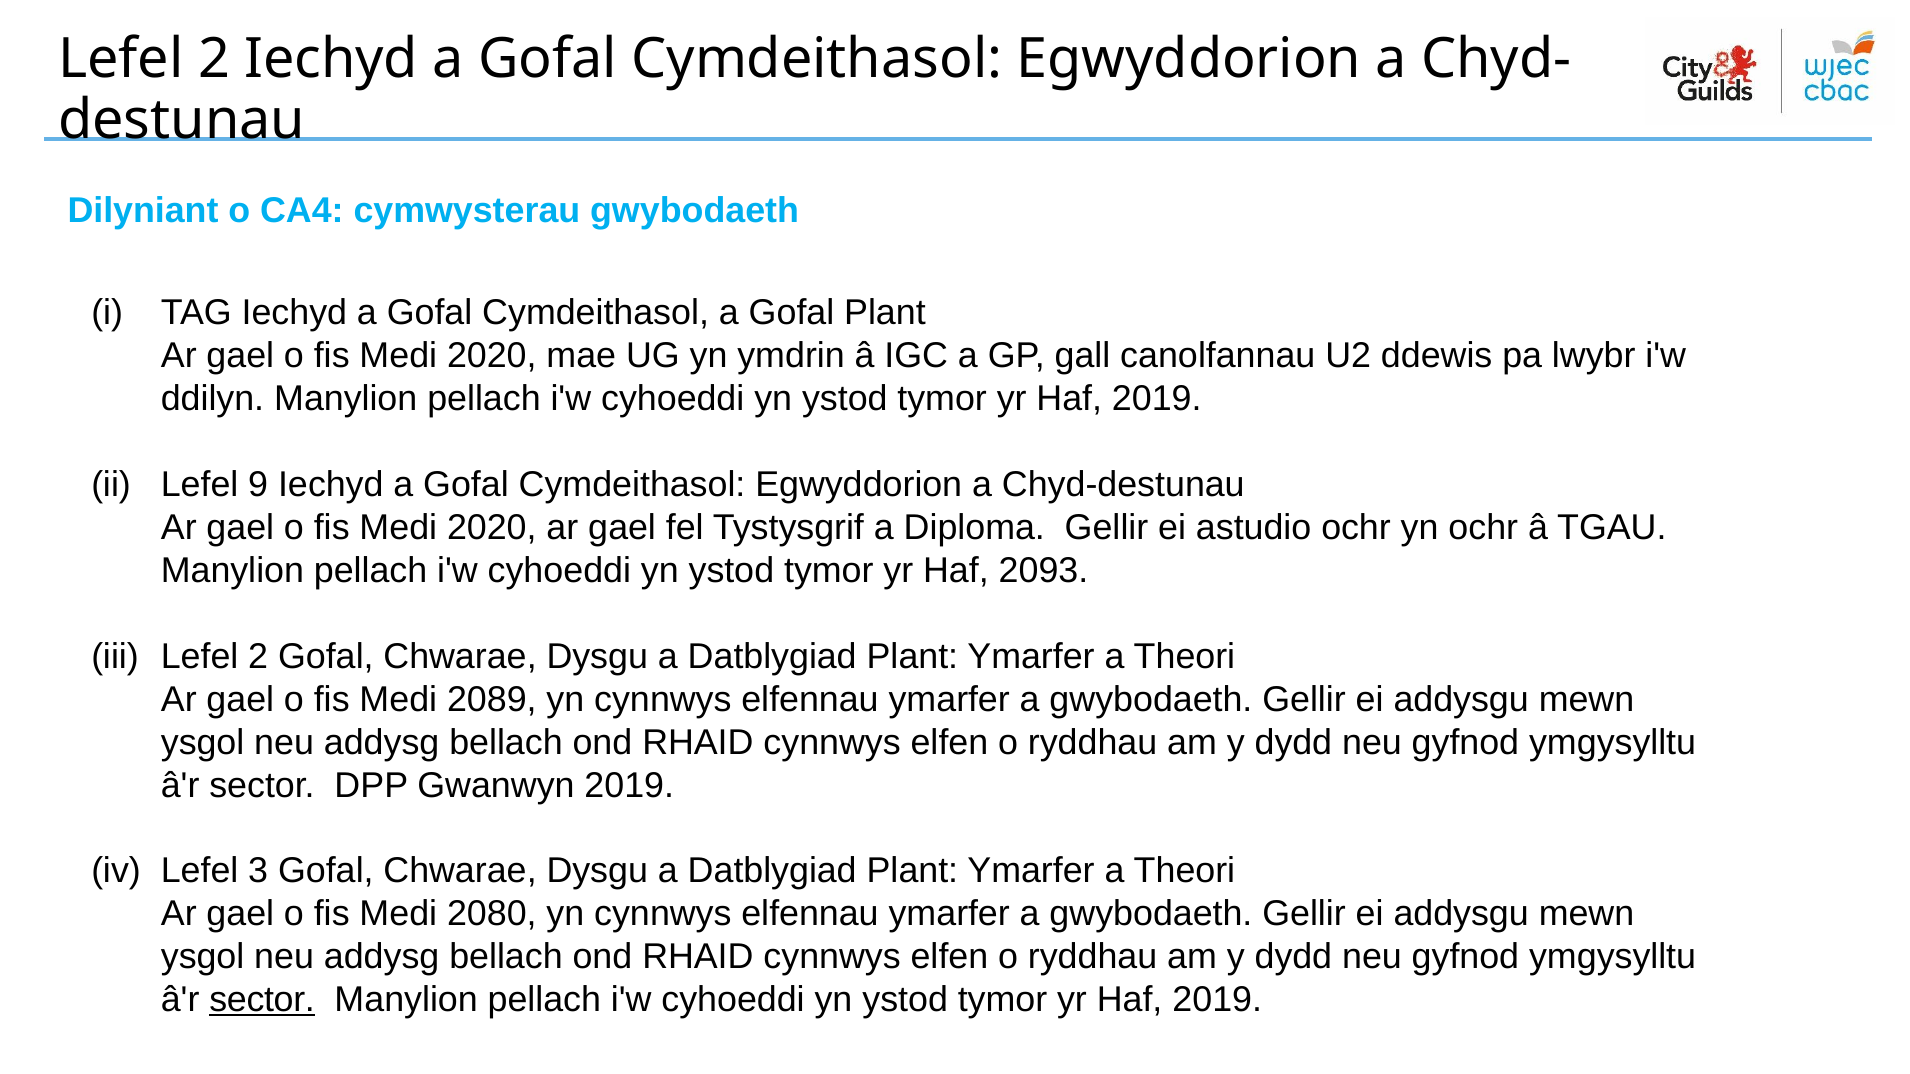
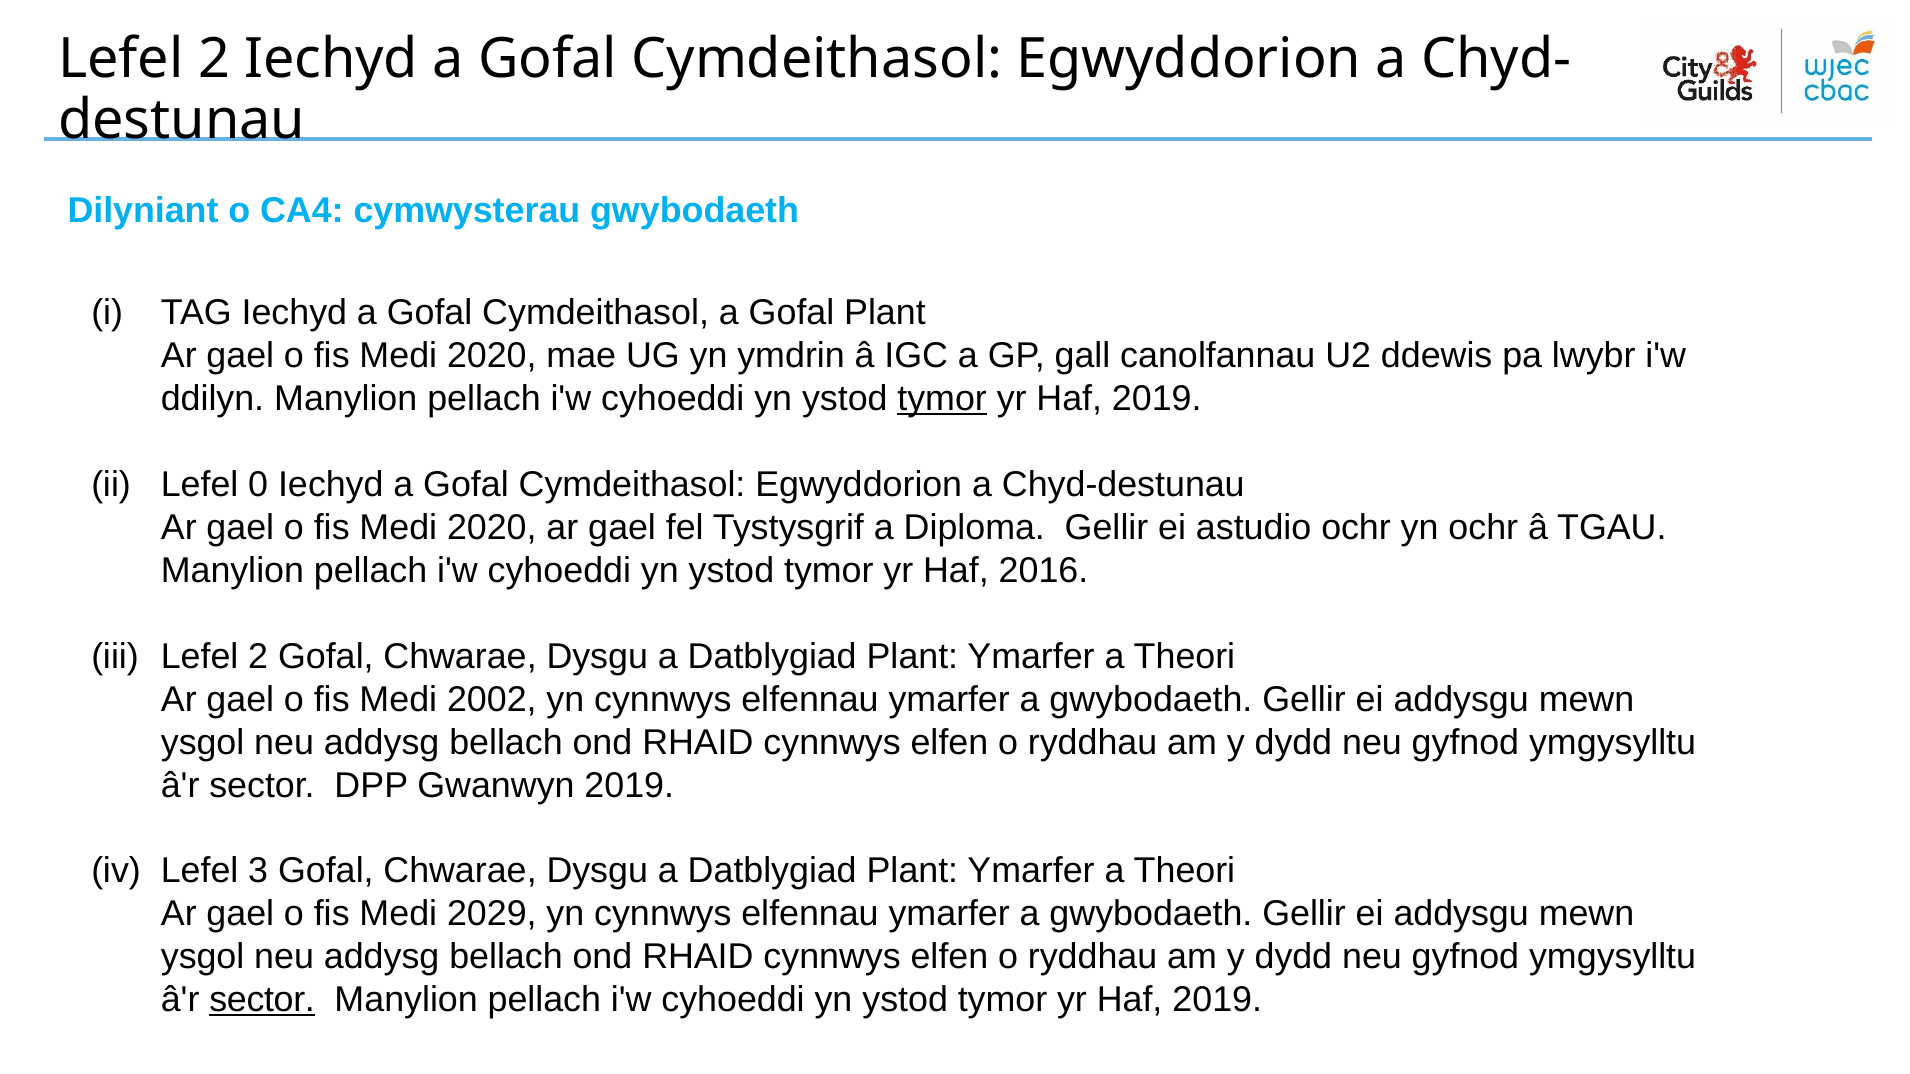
tymor at (942, 399) underline: none -> present
9: 9 -> 0
2093: 2093 -> 2016
2089: 2089 -> 2002
2080: 2080 -> 2029
